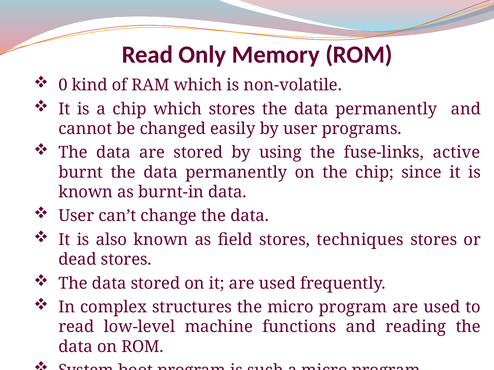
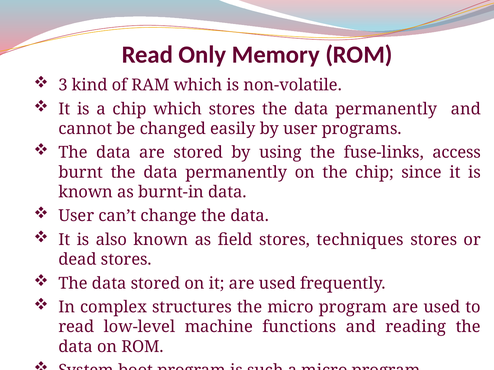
0: 0 -> 3
active: active -> access
